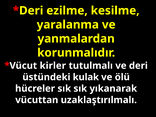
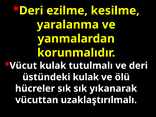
kirler at (53, 66): kirler -> kulak
